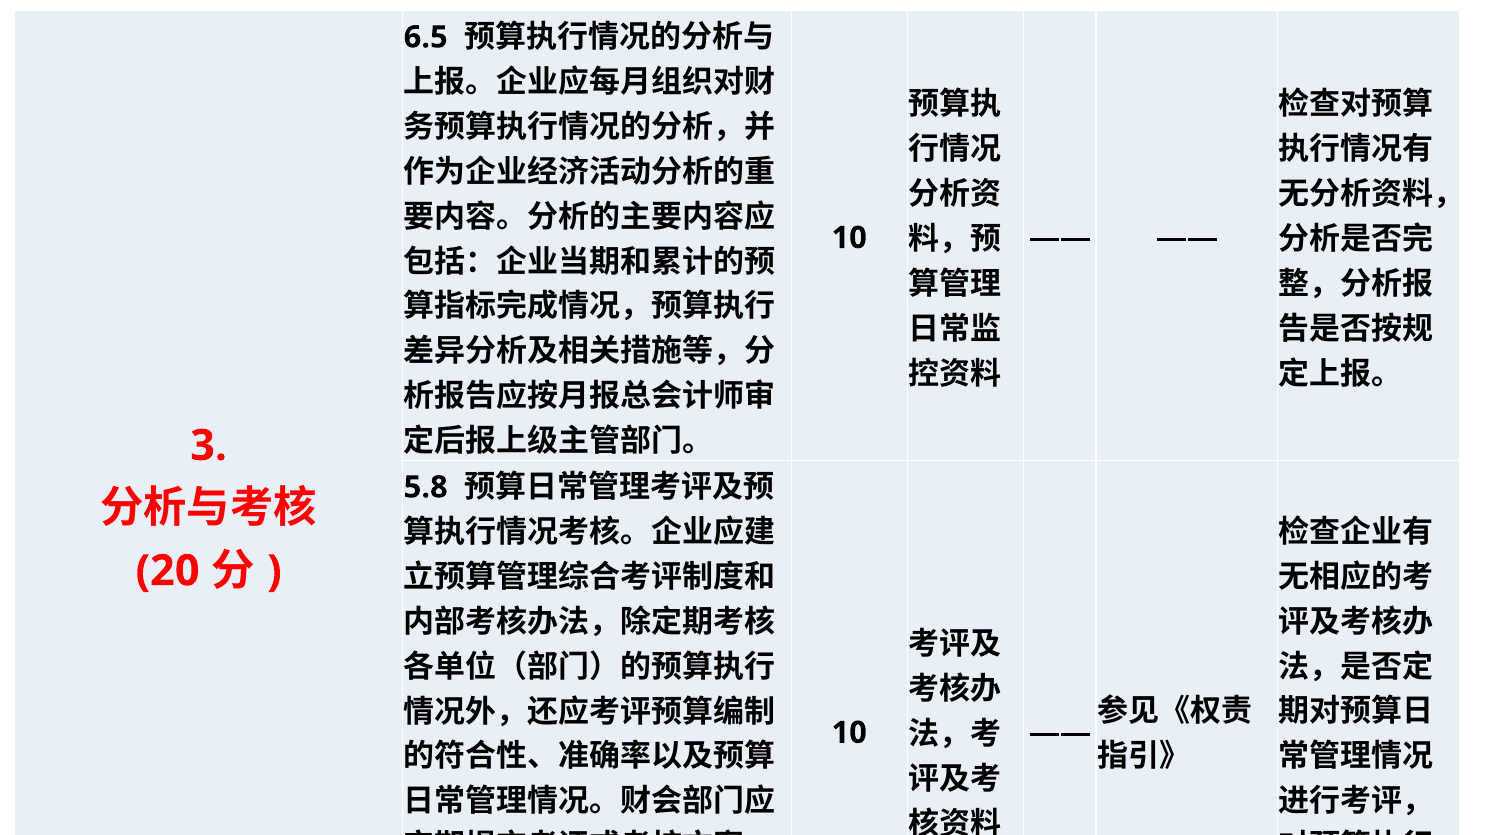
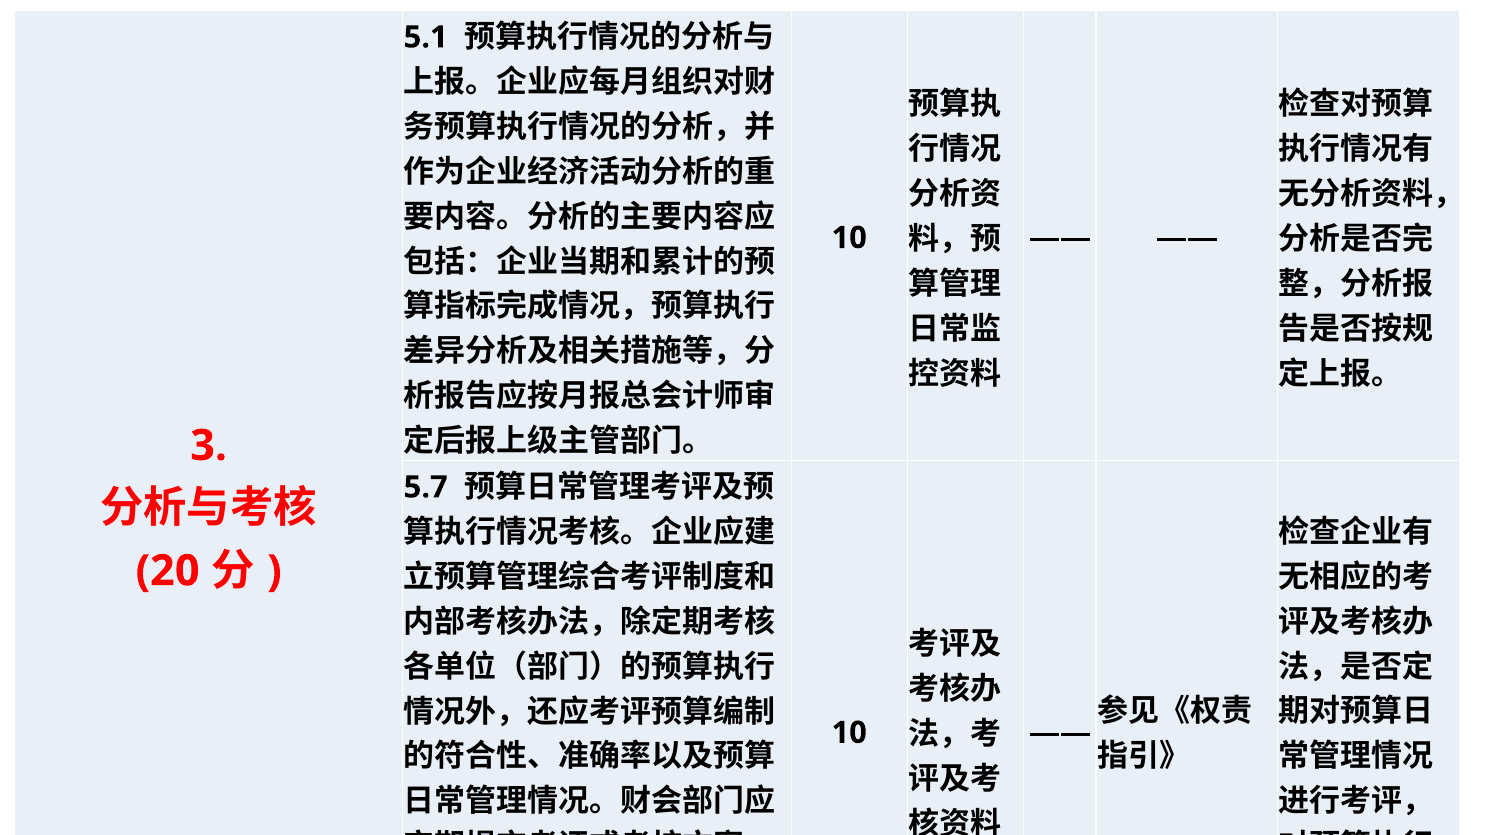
6.5: 6.5 -> 5.1
5.8: 5.8 -> 5.7
